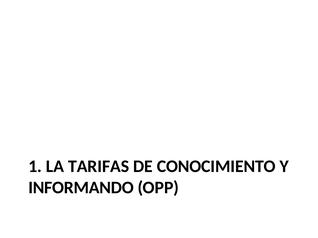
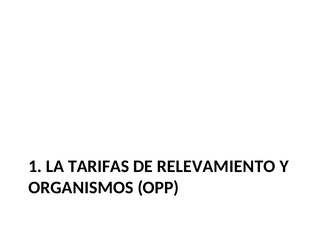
CONOCIMIENTO: CONOCIMIENTO -> RELEVAMIENTO
INFORMANDO: INFORMANDO -> ORGANISMOS
